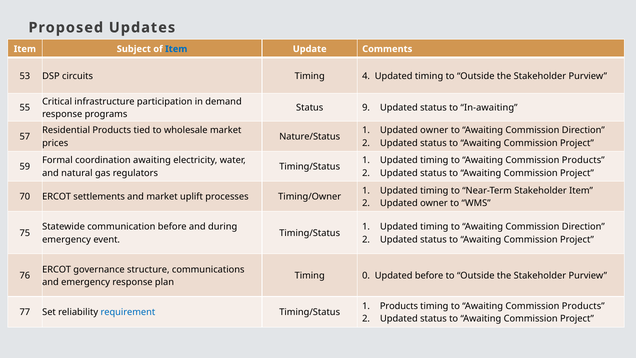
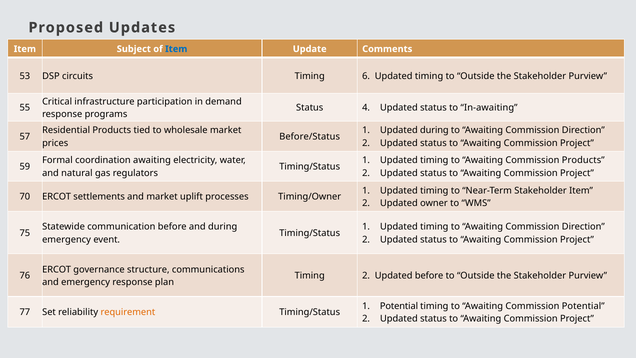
4: 4 -> 6
9: 9 -> 4
1 Updated owner: owner -> during
Nature/Status: Nature/Status -> Before/Status
Timing 0: 0 -> 2
1 Products: Products -> Potential
Products at (583, 306): Products -> Potential
requirement colour: blue -> orange
